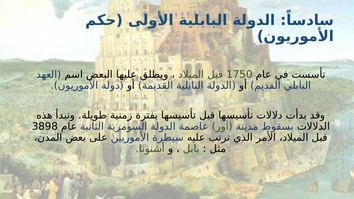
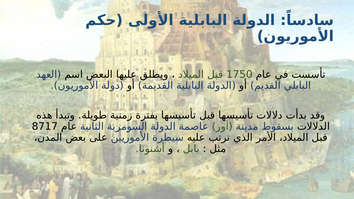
3898: 3898 -> 8717
